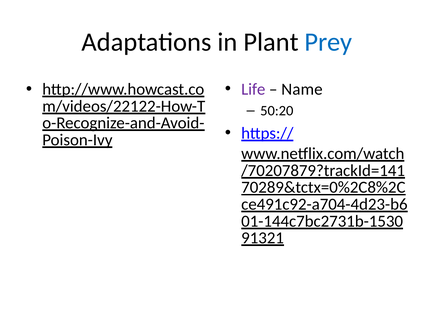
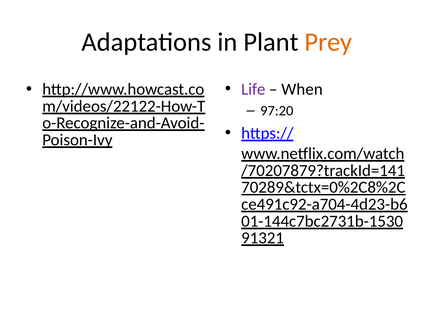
Prey colour: blue -> orange
Name: Name -> When
50:20: 50:20 -> 97:20
